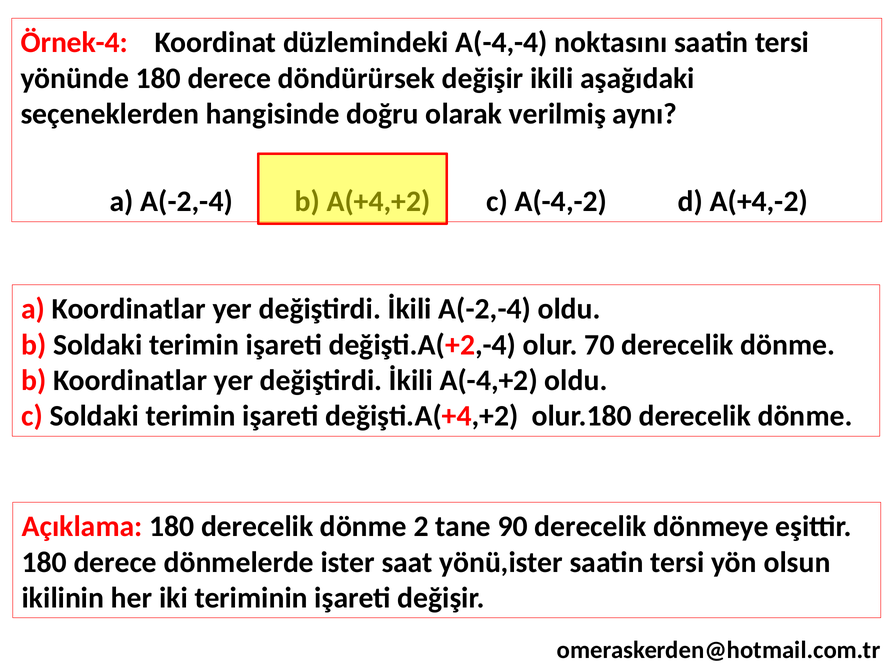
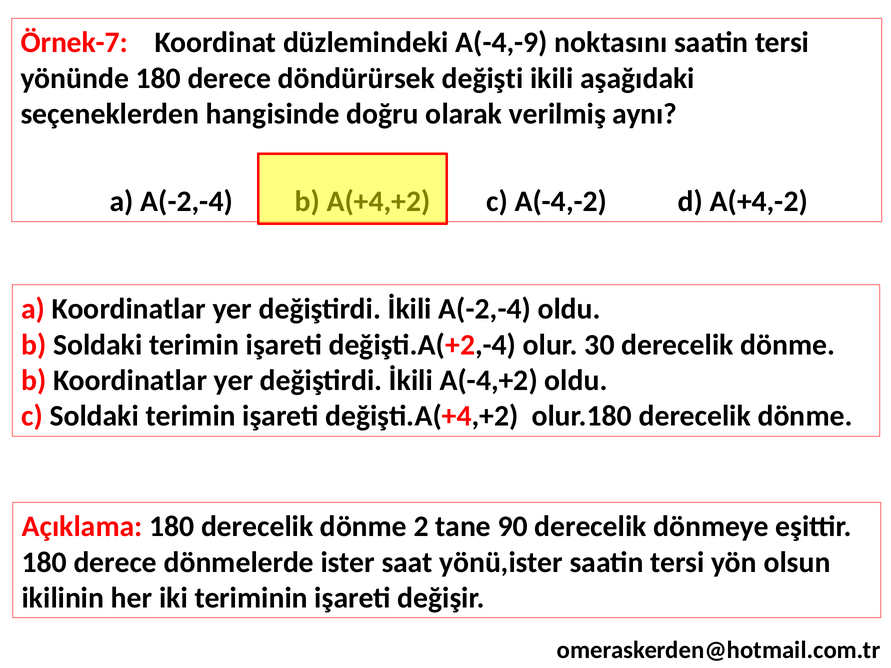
Örnek-4: Örnek-4 -> Örnek-7
A(-4,-4: A(-4,-4 -> A(-4,-9
döndürürsek değişir: değişir -> değişti
70: 70 -> 30
